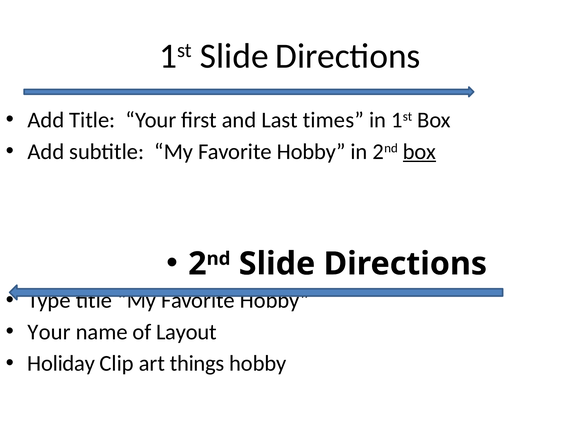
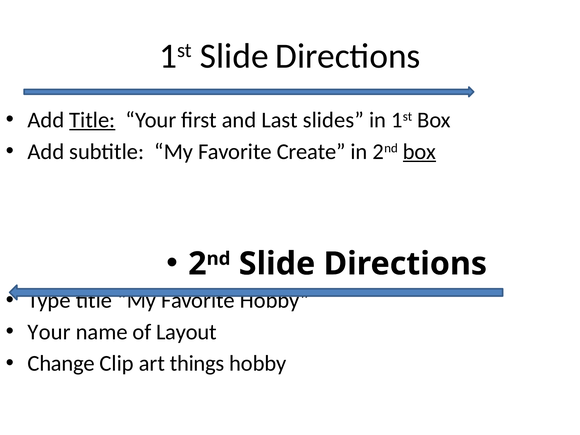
Title at (92, 120) underline: none -> present
times: times -> slides
subtitle My Favorite Hobby: Hobby -> Create
Holiday: Holiday -> Change
